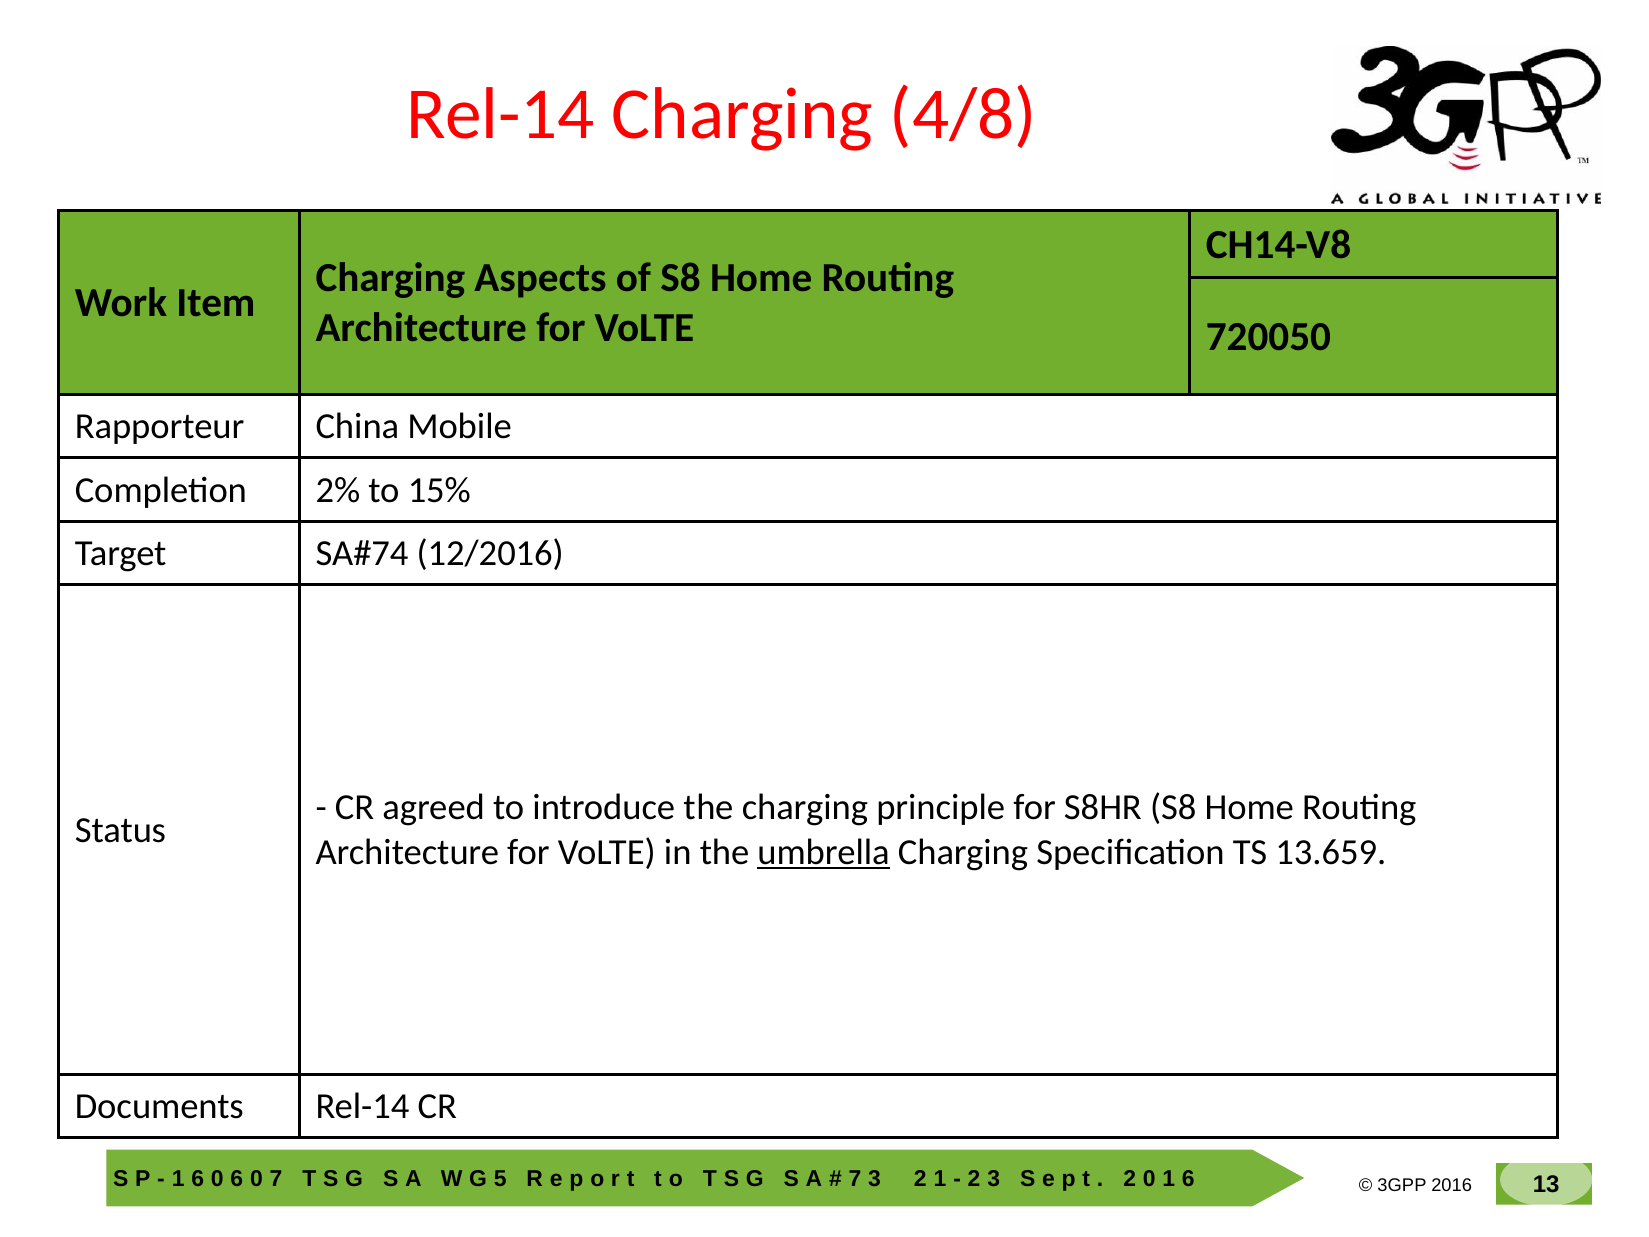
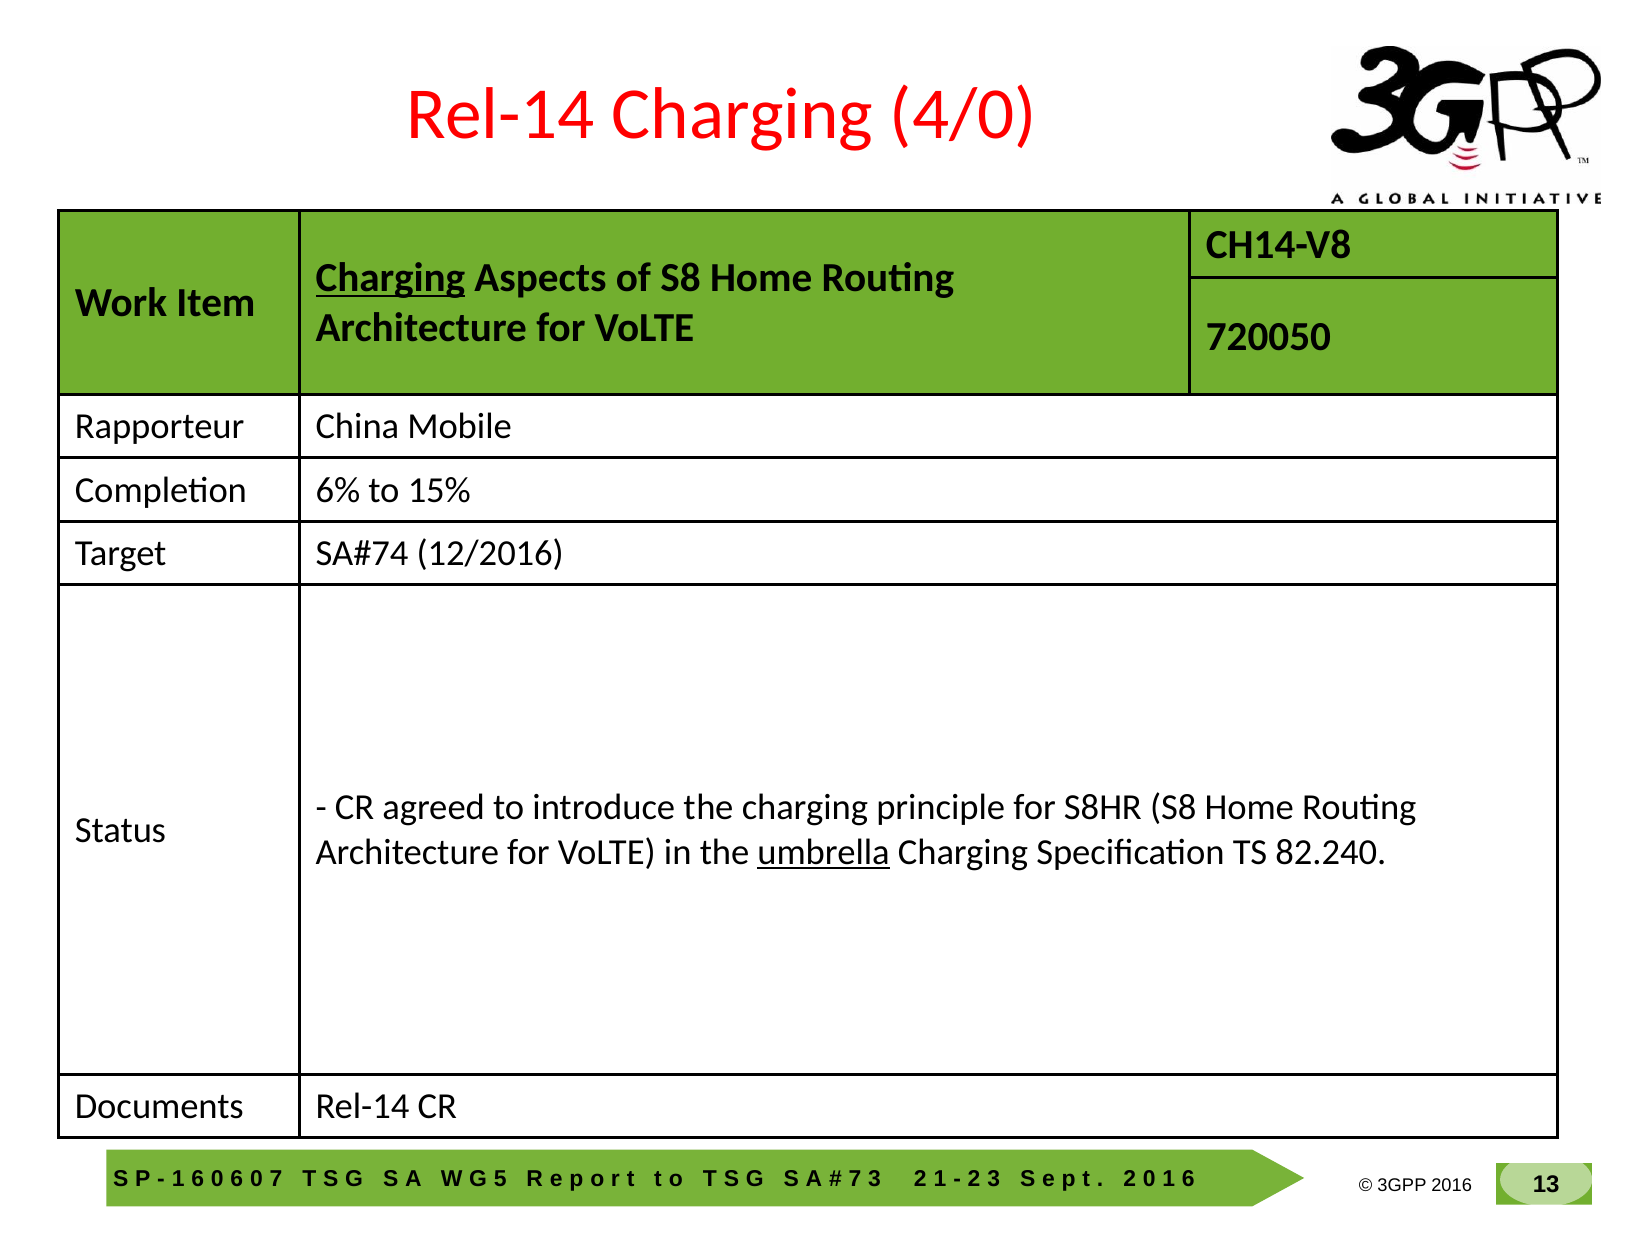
4/8: 4/8 -> 4/0
Charging at (390, 278) underline: none -> present
2%: 2% -> 6%
13.659: 13.659 -> 82.240
